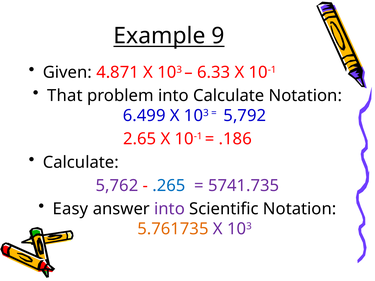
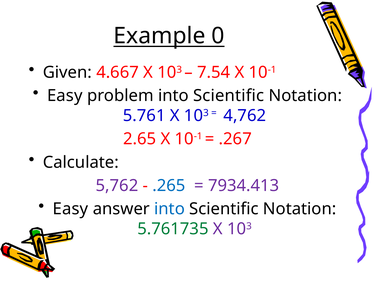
9: 9 -> 0
4.871: 4.871 -> 4.667
6.33: 6.33 -> 7.54
That at (65, 96): That -> Easy
problem into Calculate: Calculate -> Scientific
6.499: 6.499 -> 5.761
5,792: 5,792 -> 4,762
.186: .186 -> .267
5741.735: 5741.735 -> 7934.413
into at (169, 209) colour: purple -> blue
5.761735 colour: orange -> green
